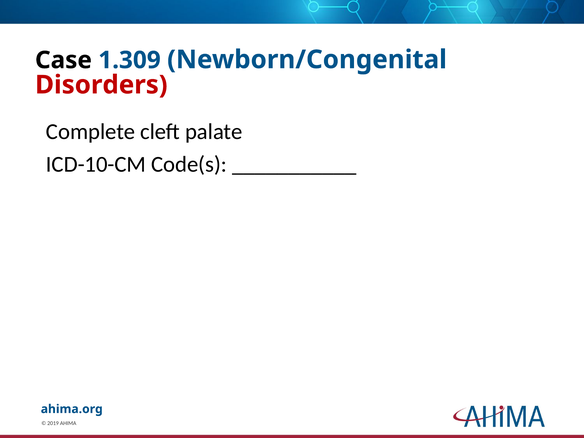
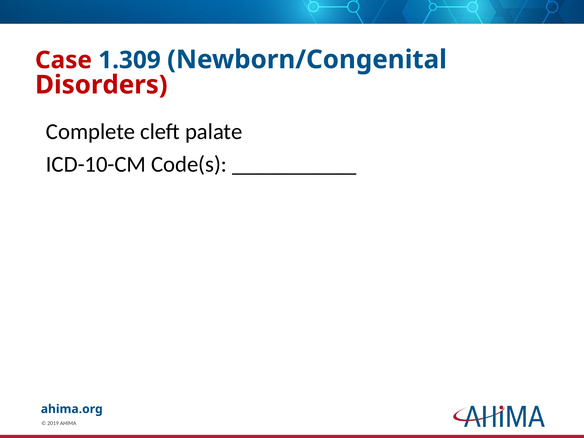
Case colour: black -> red
